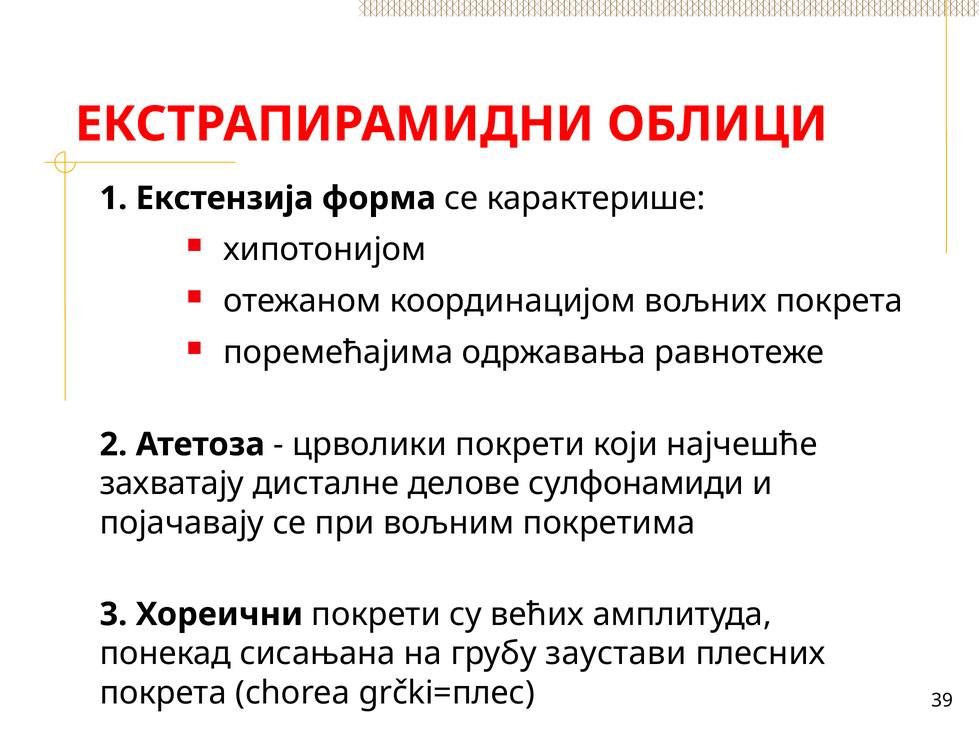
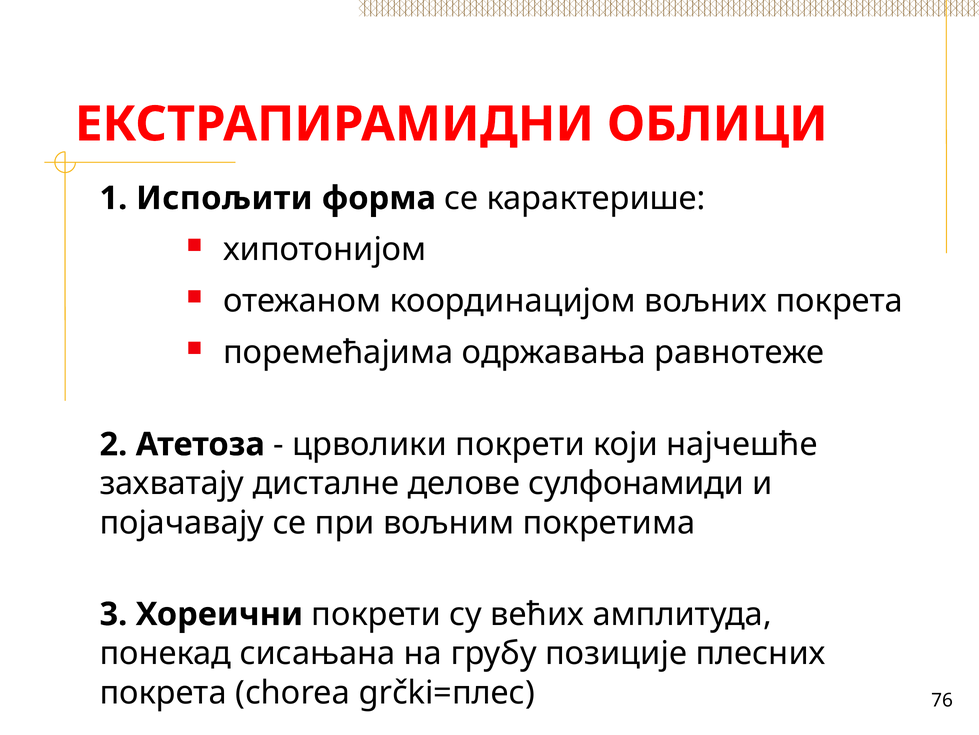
Екстензија: Екстензија -> Испољити
заустави: заустави -> позиције
39: 39 -> 76
